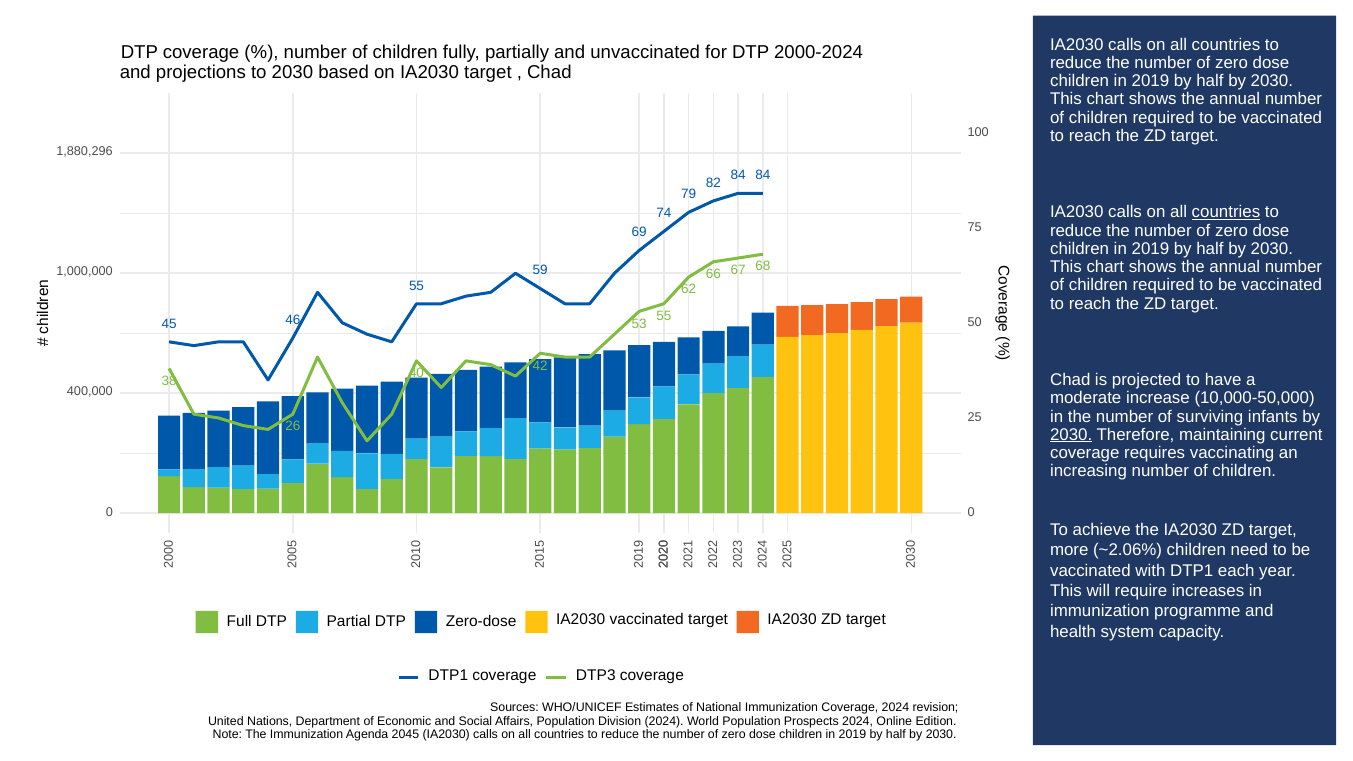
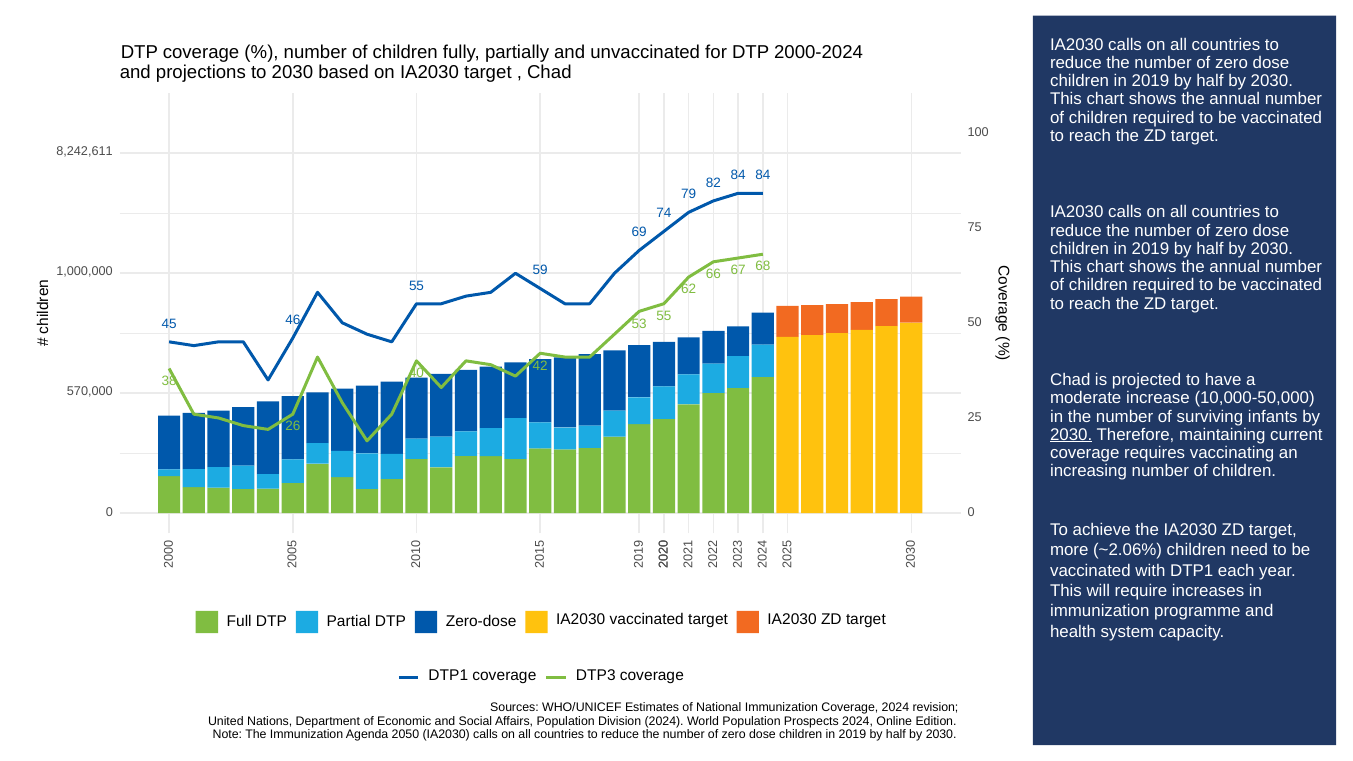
1,880,296: 1,880,296 -> 8,242,611
countries at (1226, 212) underline: present -> none
400,000: 400,000 -> 570,000
2045: 2045 -> 2050
